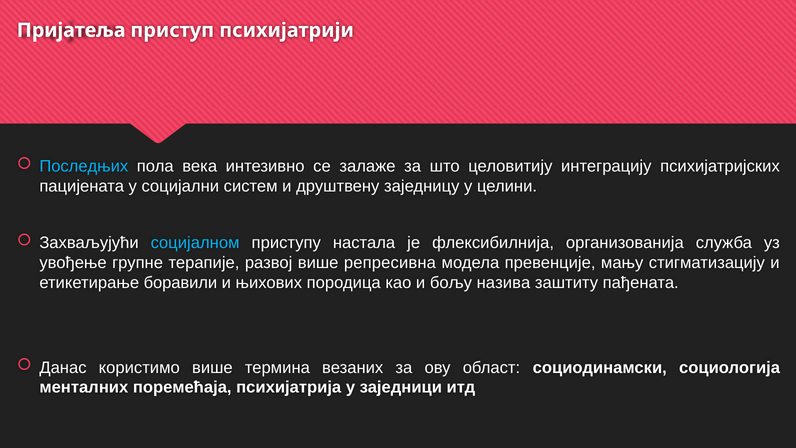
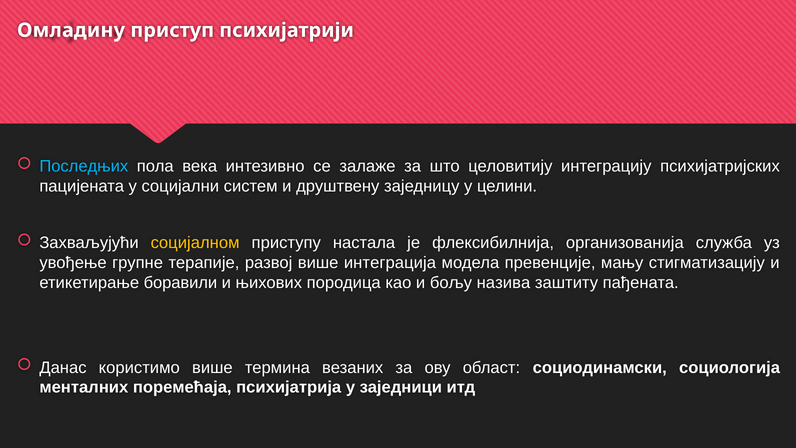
Пријатеља: Пријатеља -> Омладину
социјалном colour: light blue -> yellow
репресивна: репресивна -> интеграција
